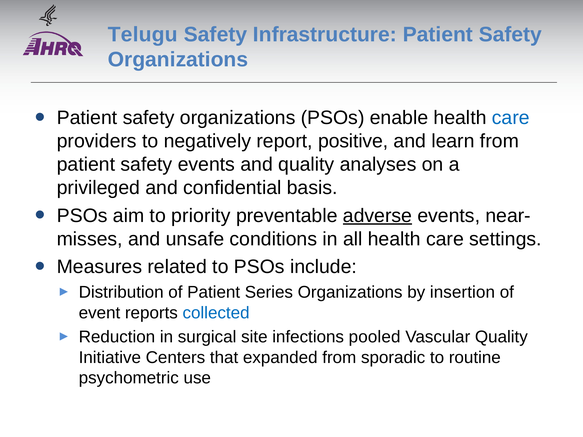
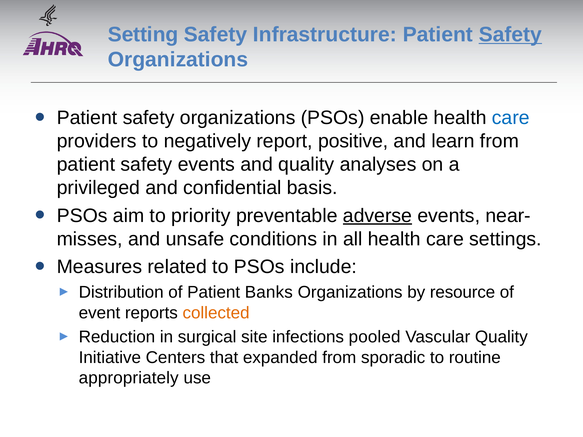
Telugu: Telugu -> Setting
Safety at (510, 35) underline: none -> present
Series: Series -> Banks
insertion: insertion -> resource
collected colour: blue -> orange
psychometric: psychometric -> appropriately
